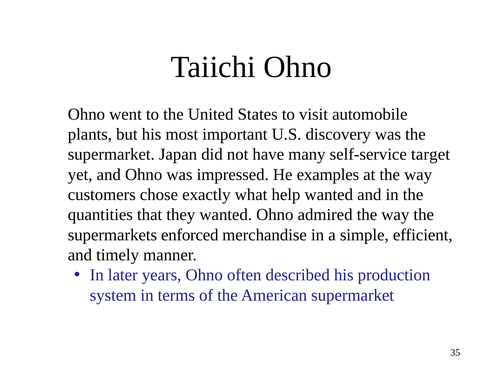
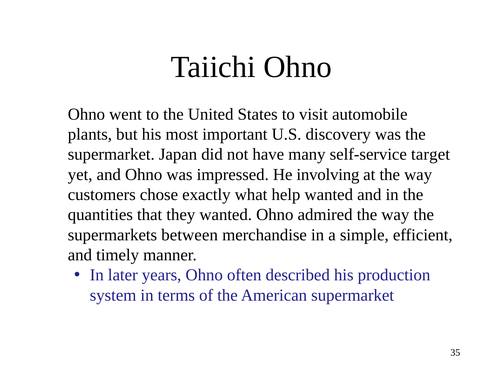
examples: examples -> involving
enforced: enforced -> between
